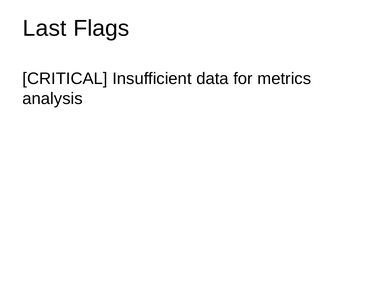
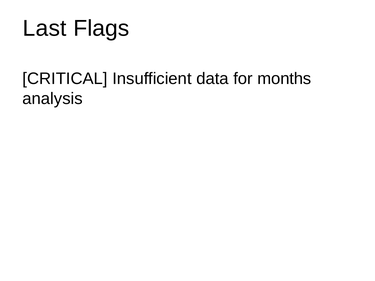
metrics: metrics -> months
